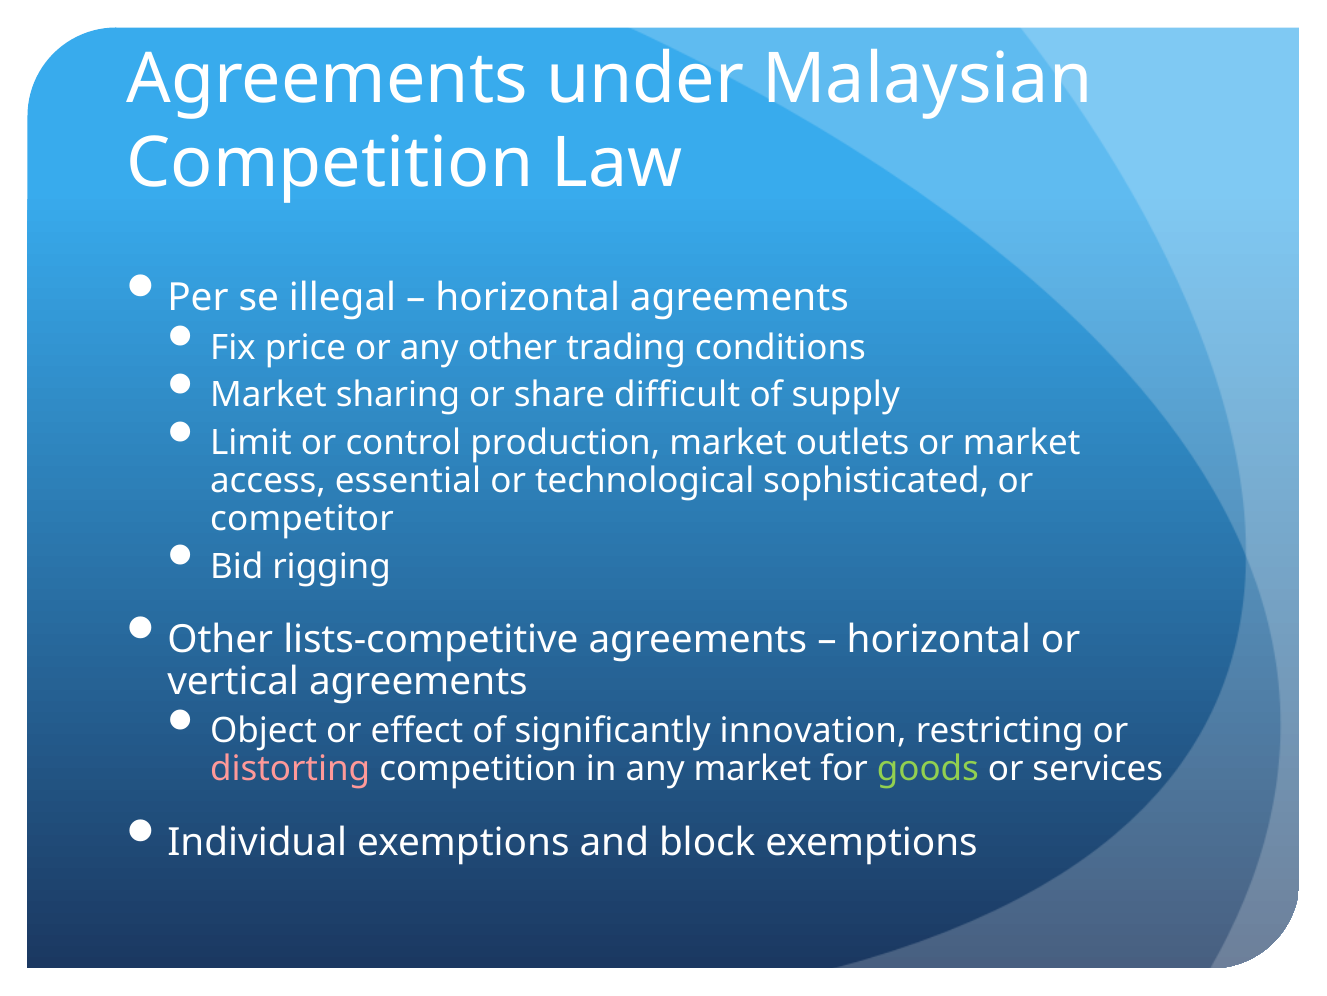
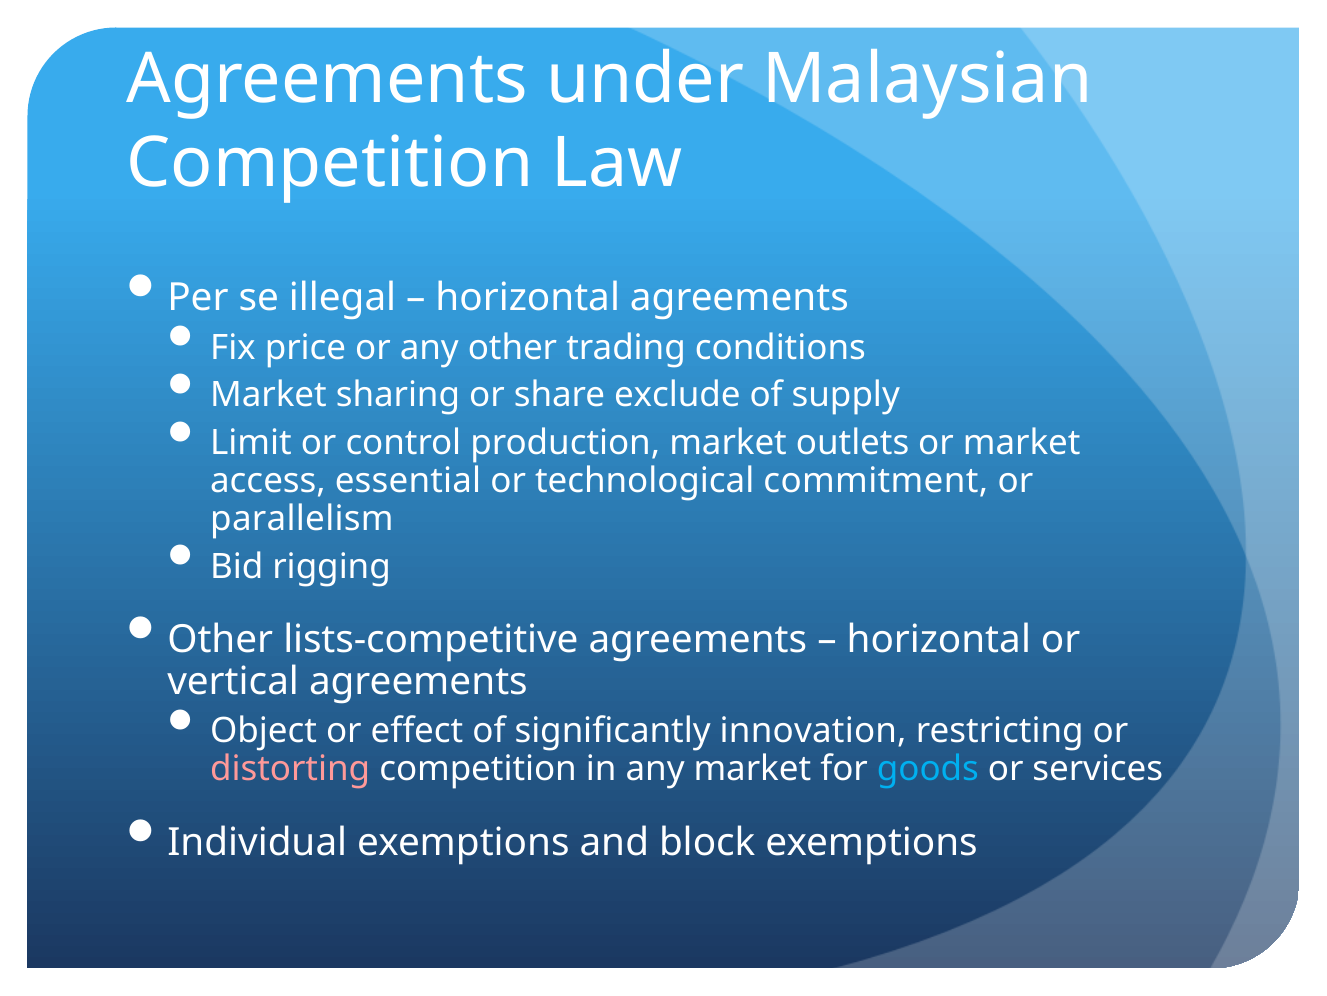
difficult: difficult -> exclude
sophisticated: sophisticated -> commitment
competitor: competitor -> parallelism
goods colour: light green -> light blue
